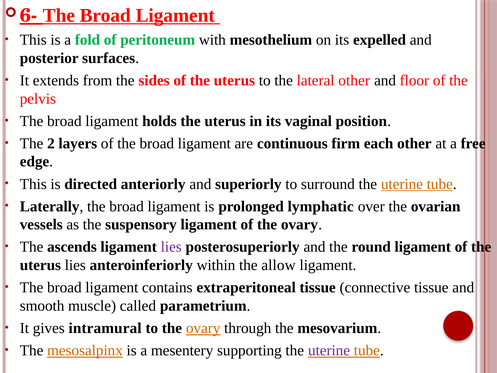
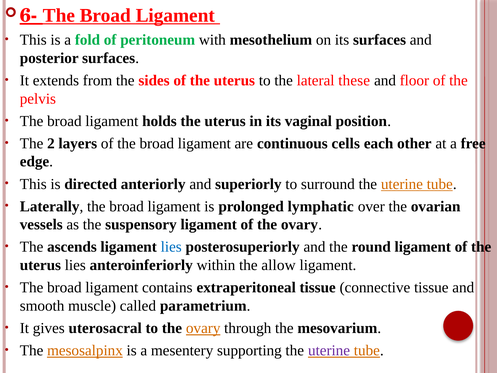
its expelled: expelled -> surfaces
lateral other: other -> these
firm: firm -> cells
lies at (171, 247) colour: purple -> blue
intramural: intramural -> uterosacral
